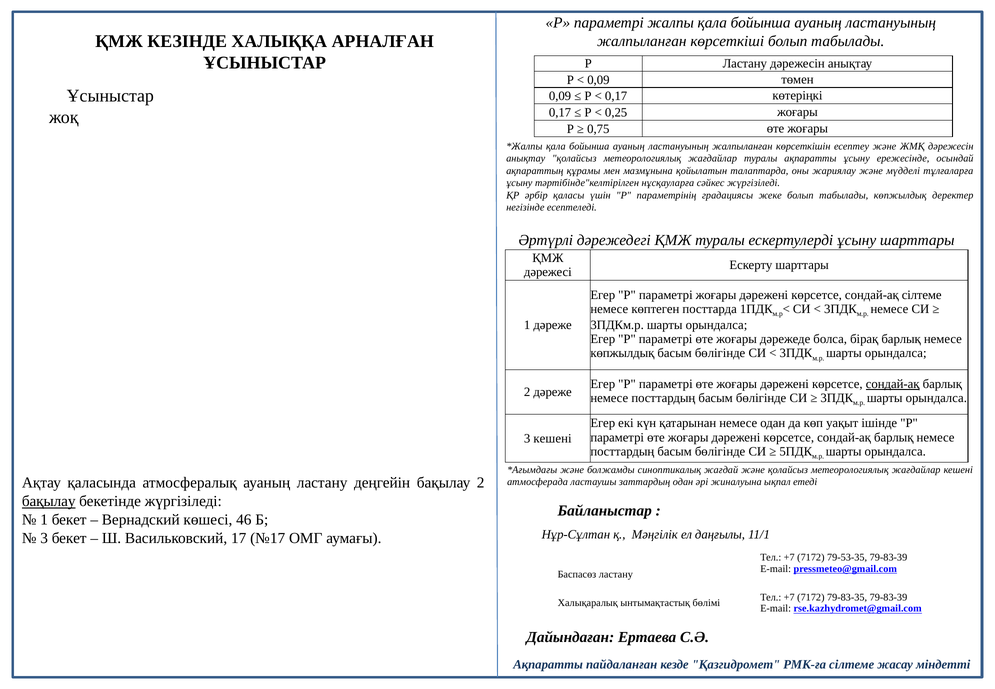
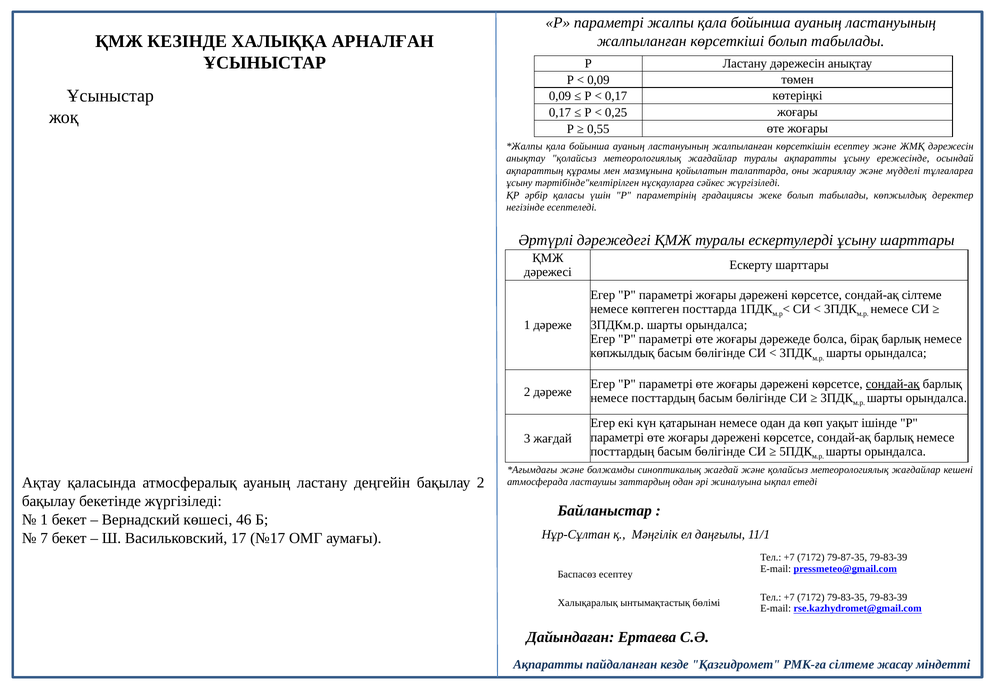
0,75: 0,75 -> 0,55
3 кешені: кешені -> жағдай
бақылау at (49, 501) underline: present -> none
3 at (44, 538): 3 -> 7
79-53-35: 79-53-35 -> 79-87-35
Баспасөз ластану: ластану -> есептеу
